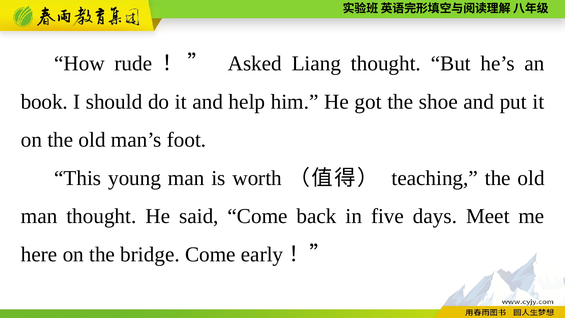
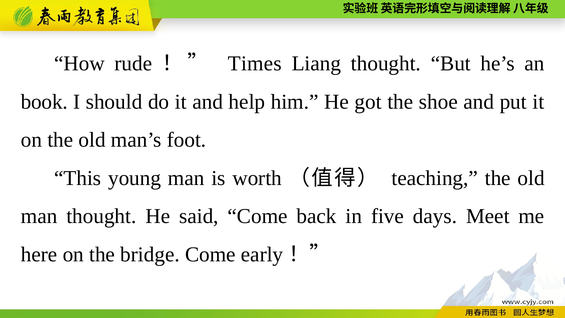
Asked: Asked -> Times
